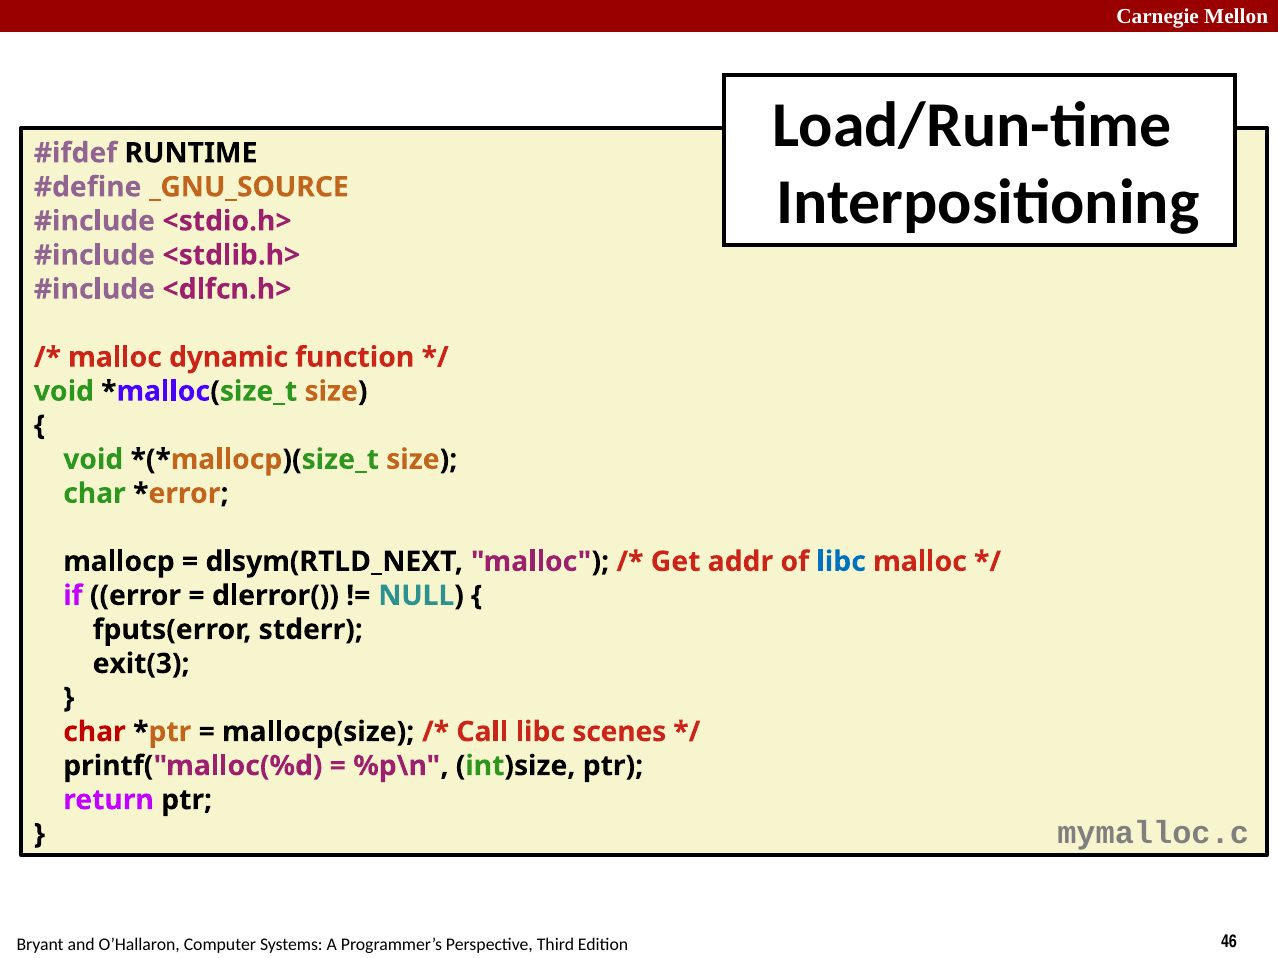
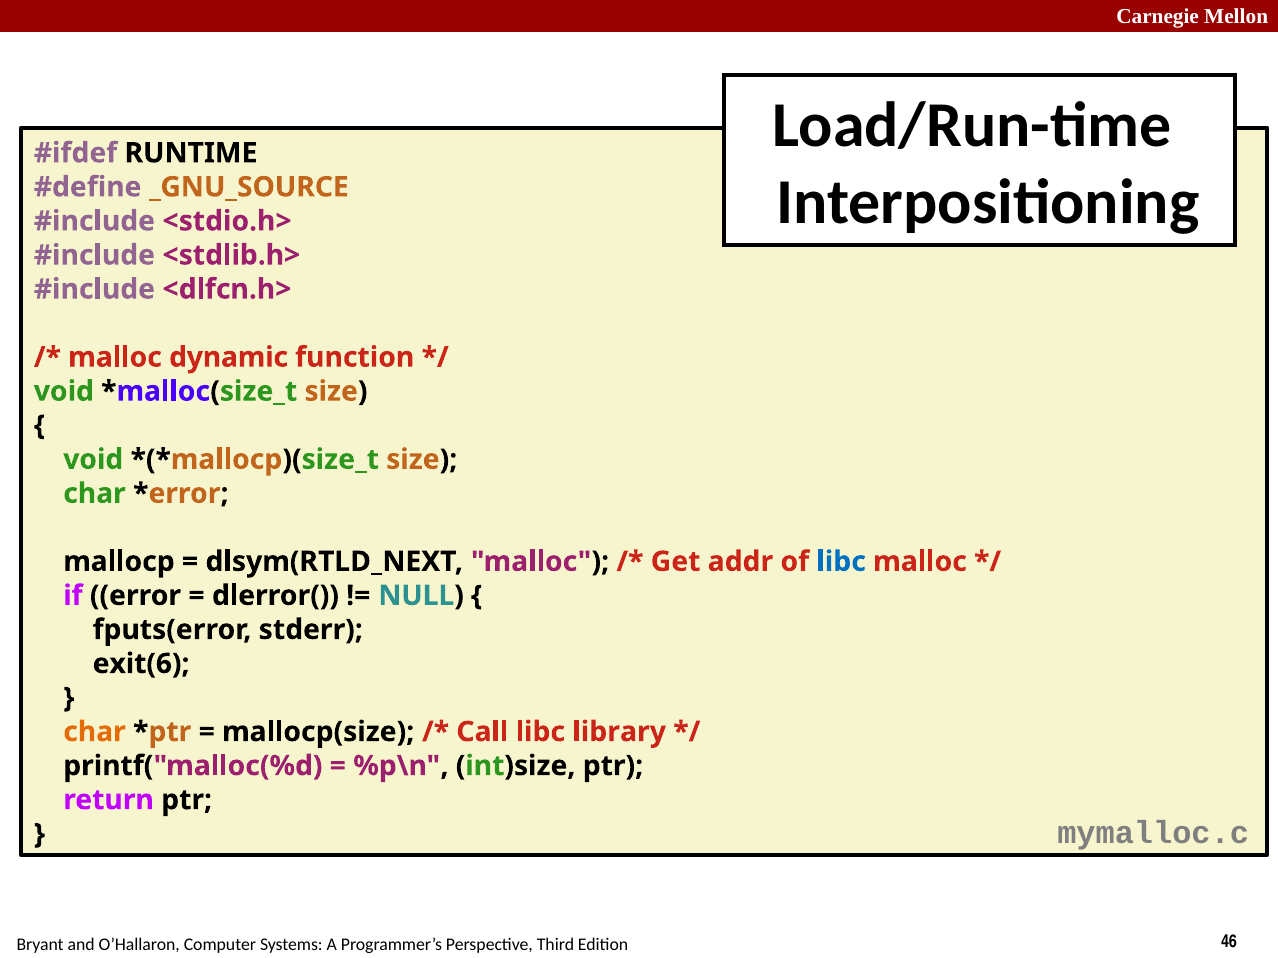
exit(3: exit(3 -> exit(6
char at (95, 732) colour: red -> orange
scenes: scenes -> library
